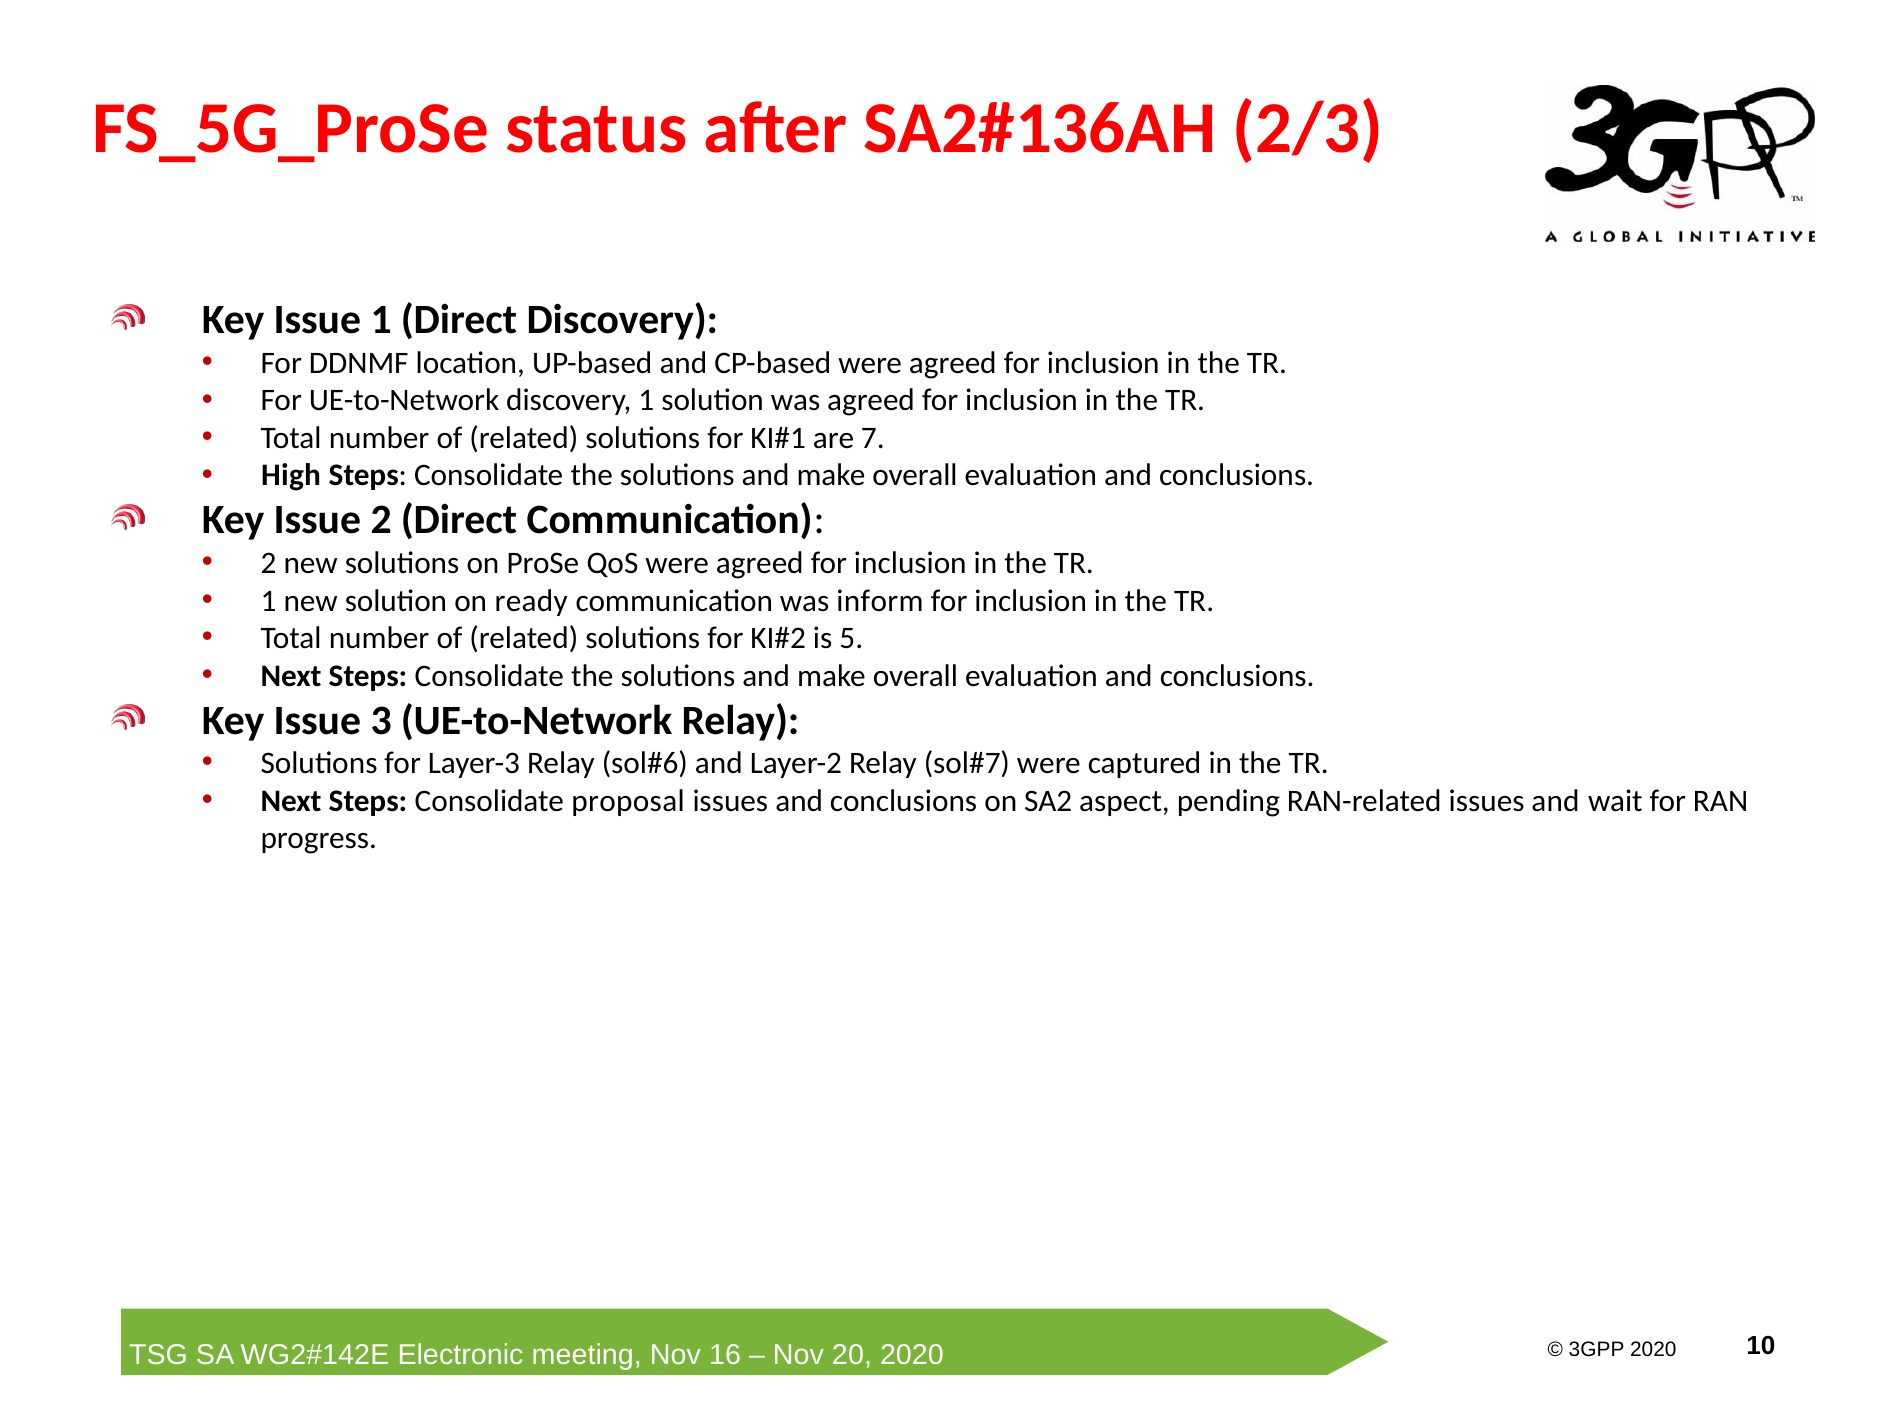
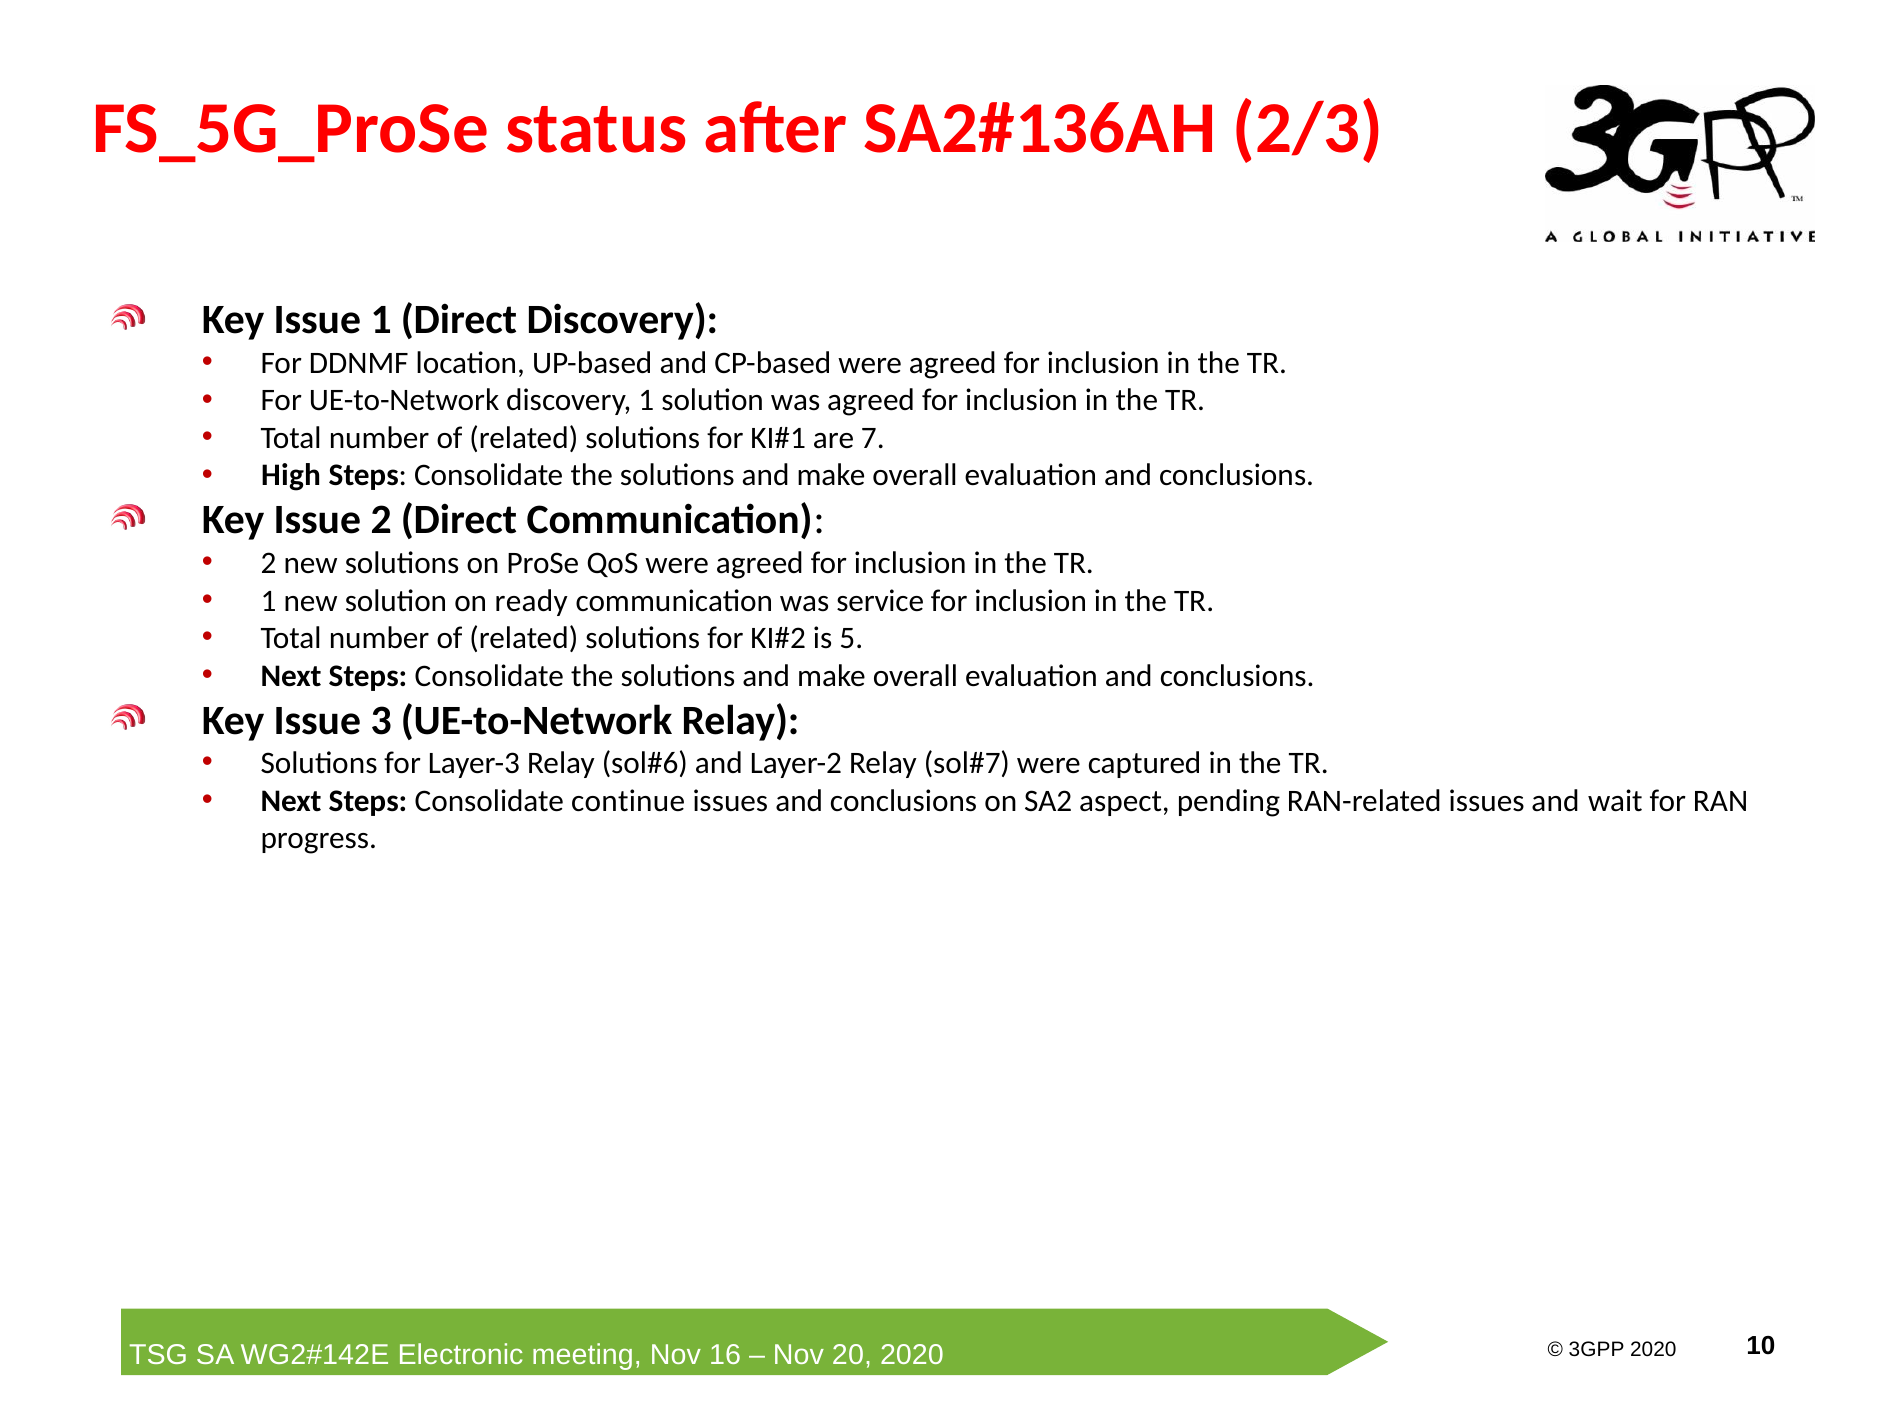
inform: inform -> service
proposal: proposal -> continue
